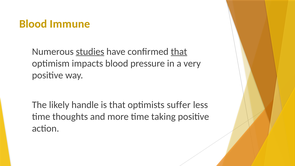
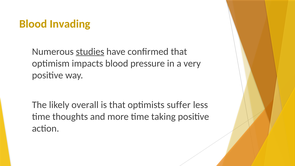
Immune: Immune -> Invading
that at (179, 52) underline: present -> none
handle: handle -> overall
